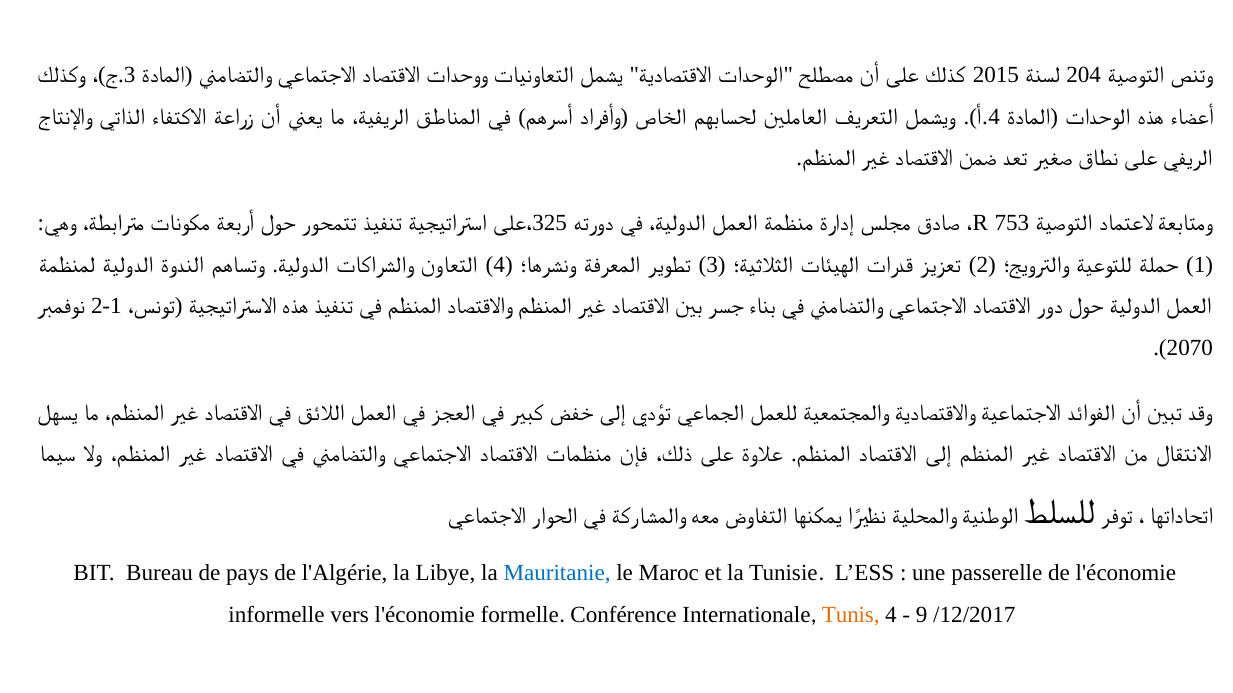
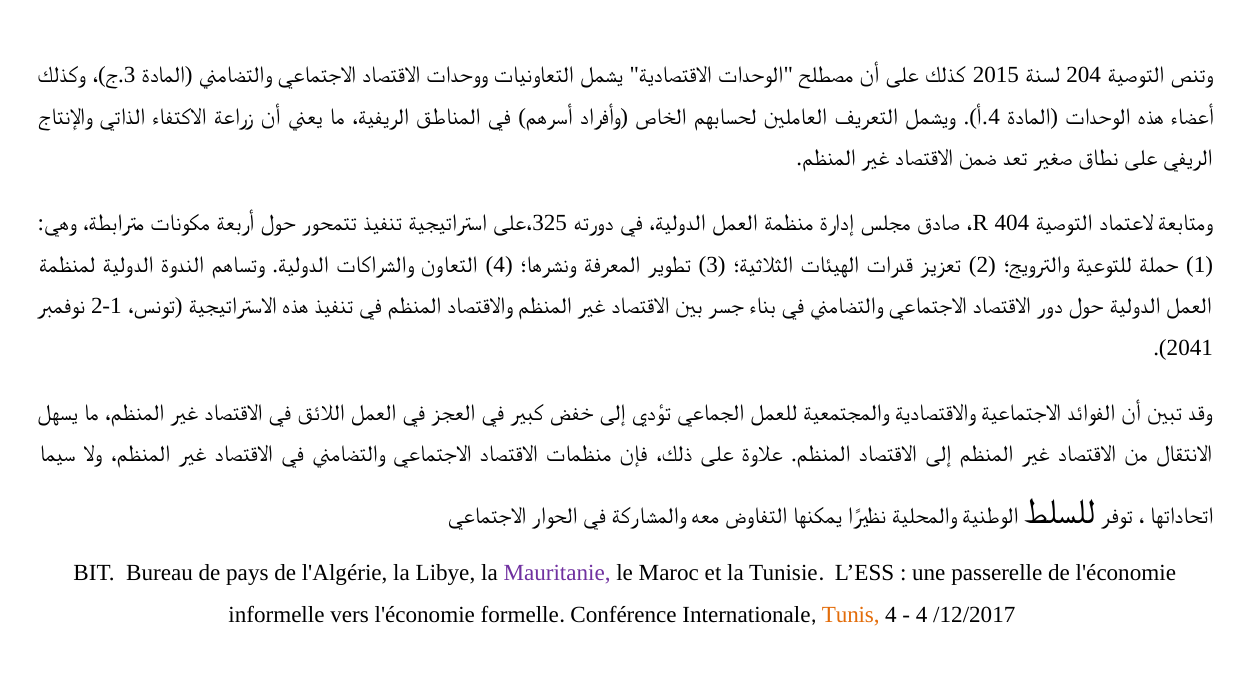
753: 753 -> 404
2070: 2070 -> 2041
Mauritanie colour: blue -> purple
9 at (922, 615): 9 -> 4
